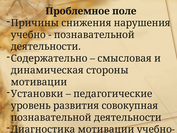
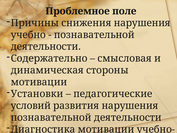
уровень: уровень -> условий
развития совокупная: совокупная -> нарушения
